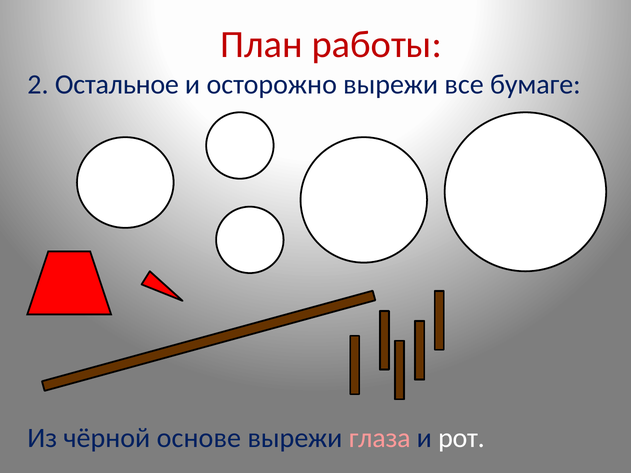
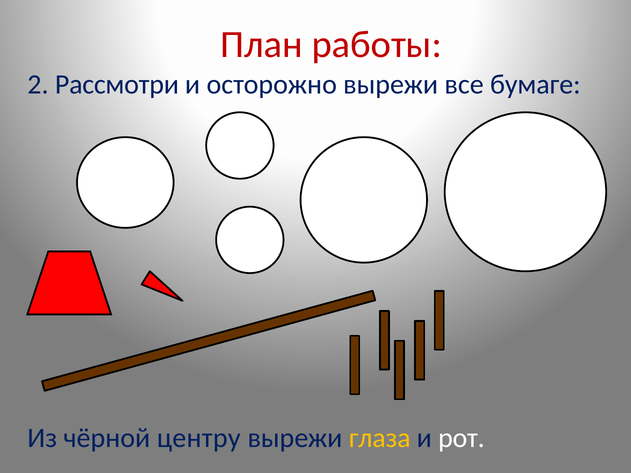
Остальное: Остальное -> Рассмотри
основе: основе -> центру
глаза colour: pink -> yellow
